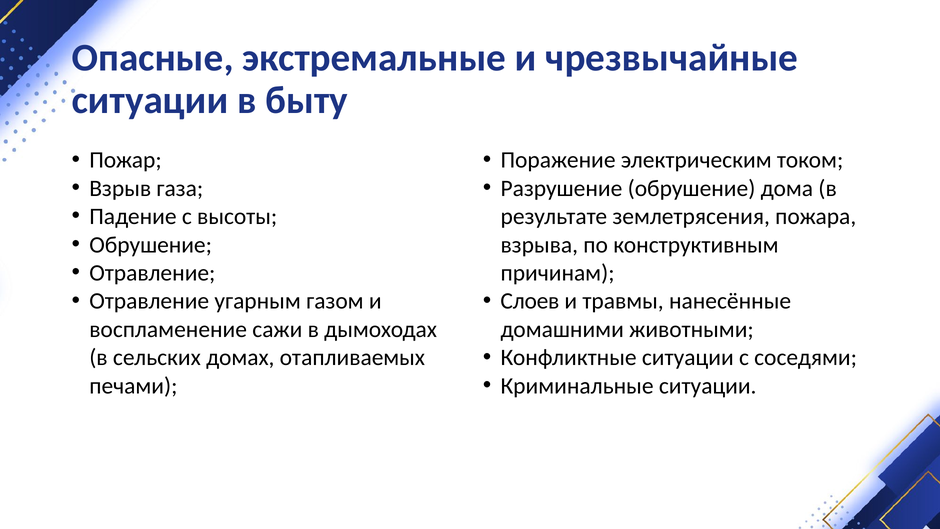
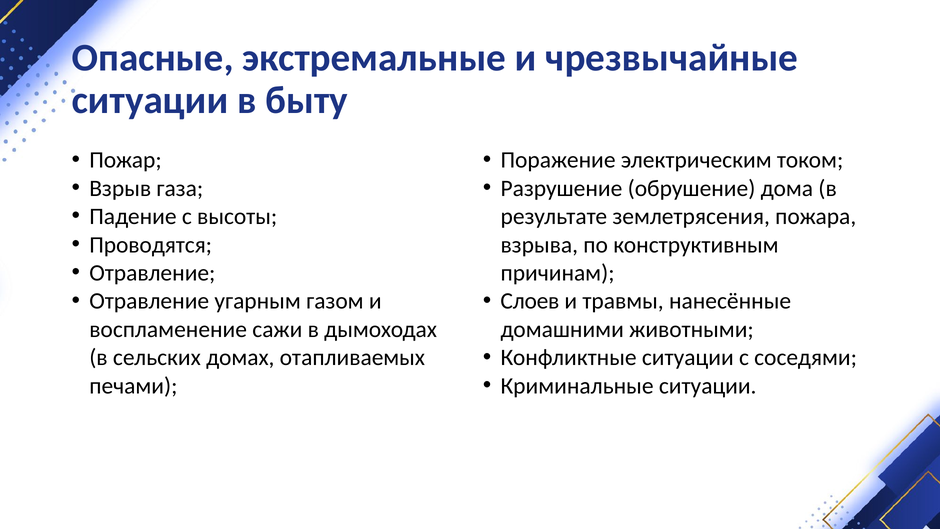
Обрушение at (151, 245): Обрушение -> Проводятся
